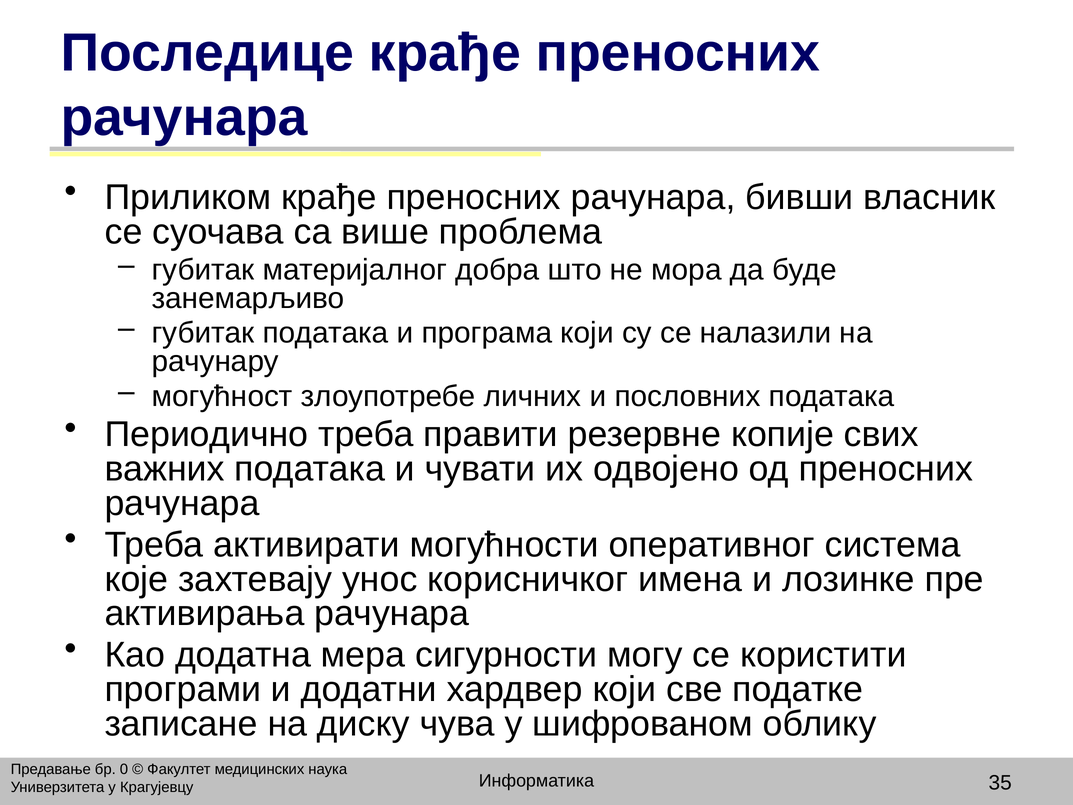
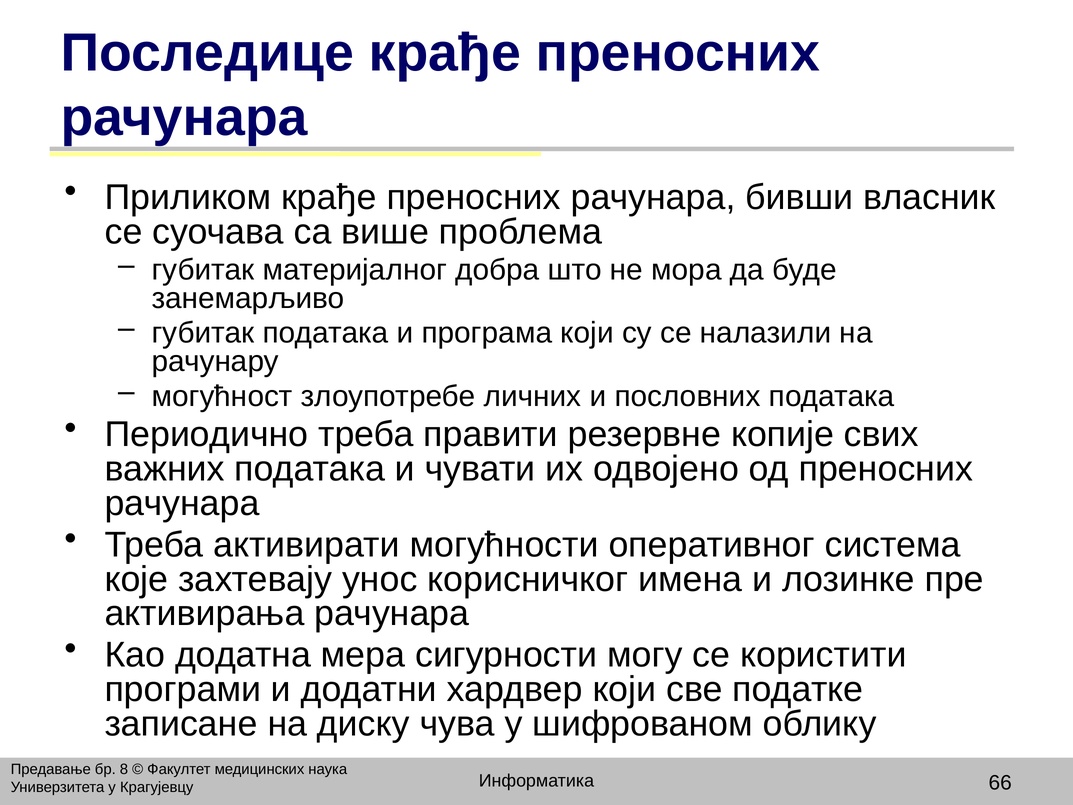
0: 0 -> 8
35: 35 -> 66
